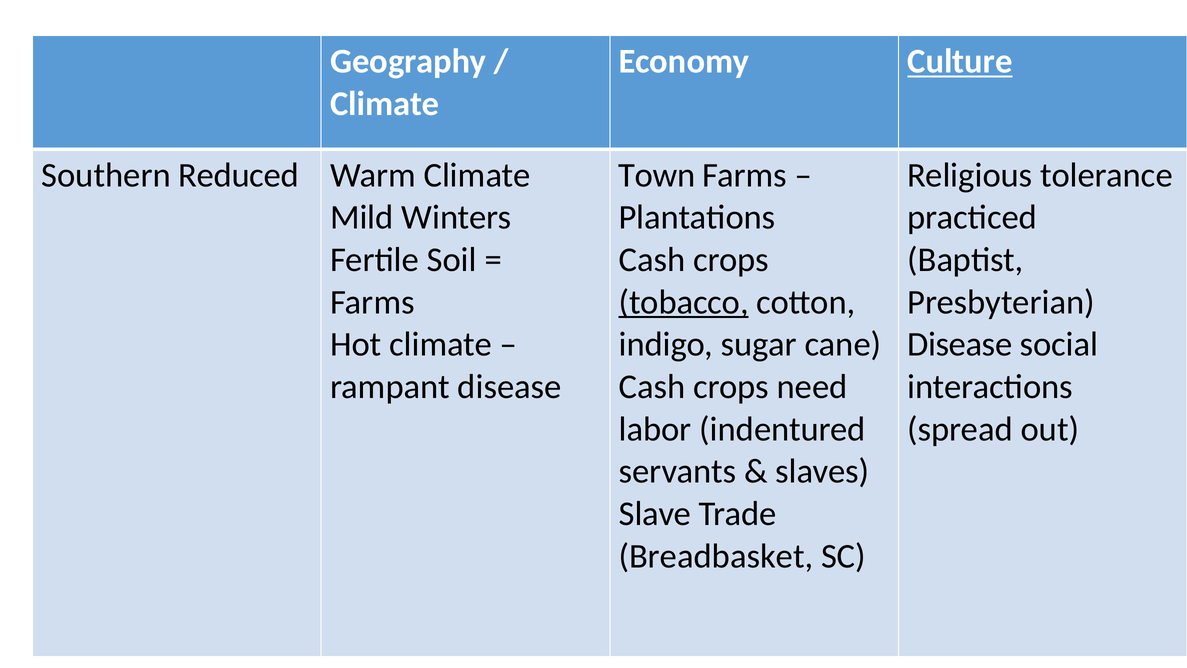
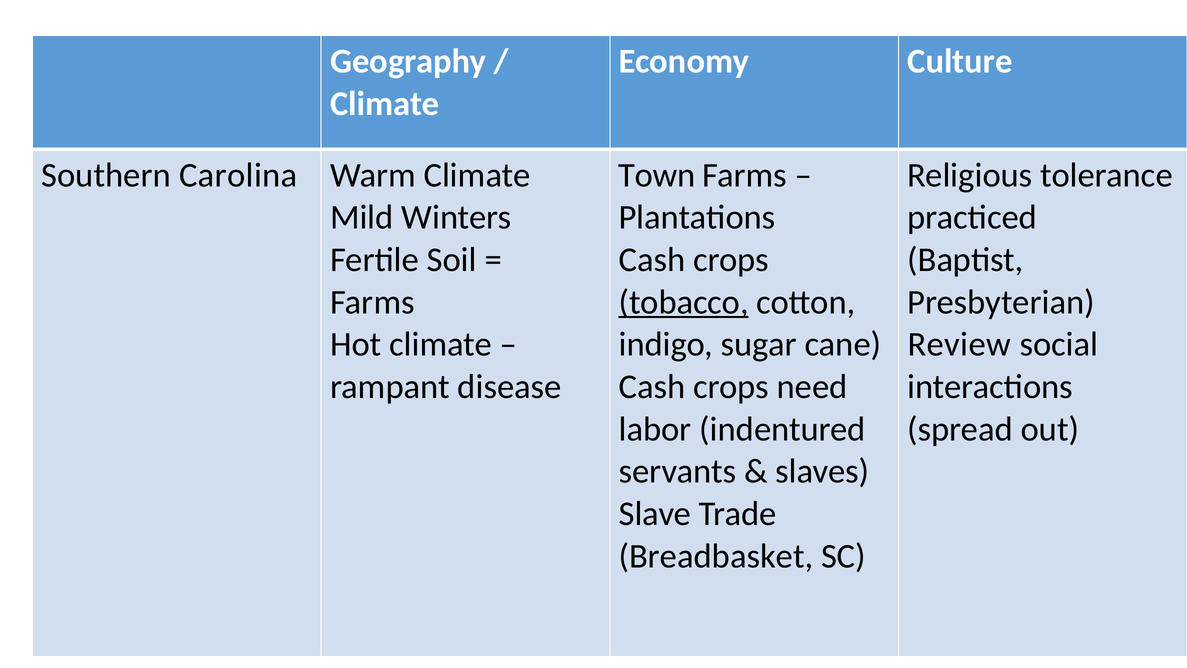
Culture underline: present -> none
Reduced: Reduced -> Carolina
Disease at (960, 344): Disease -> Review
